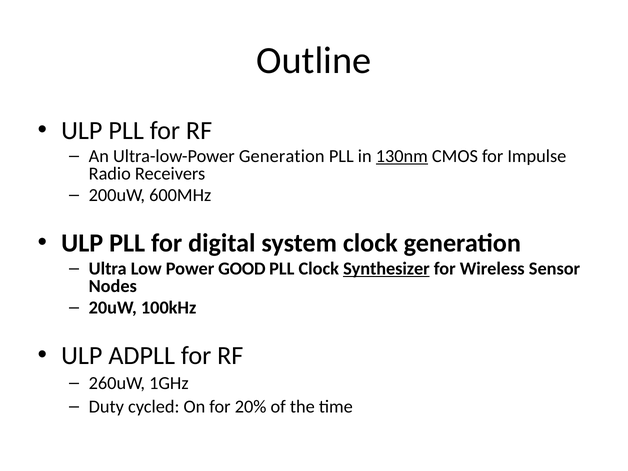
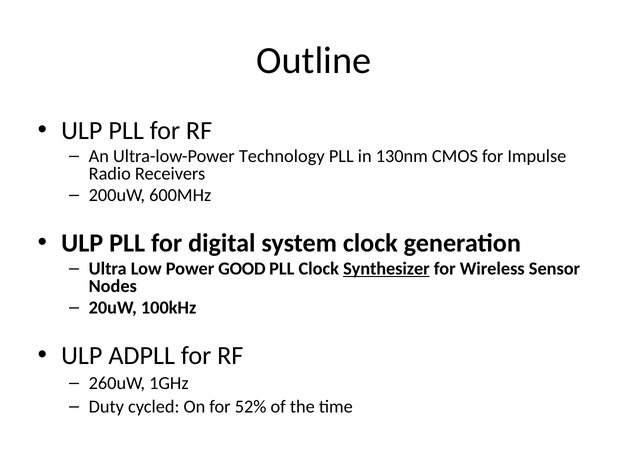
Ultra-low-Power Generation: Generation -> Technology
130nm underline: present -> none
20%: 20% -> 52%
